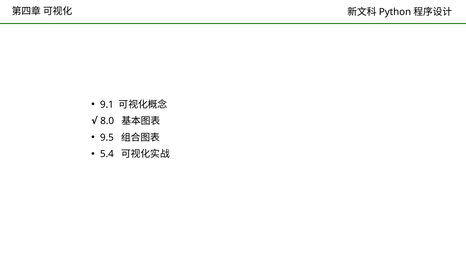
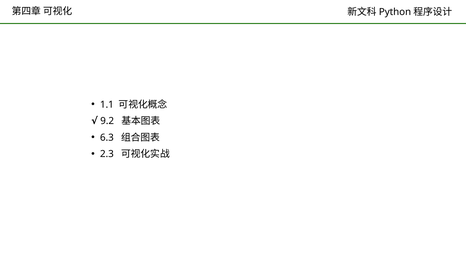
9.1: 9.1 -> 1.1
8.0: 8.0 -> 9.2
9.5: 9.5 -> 6.3
5.4: 5.4 -> 2.3
